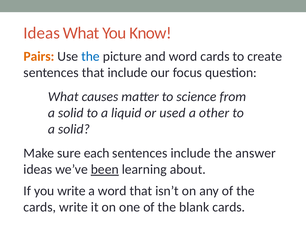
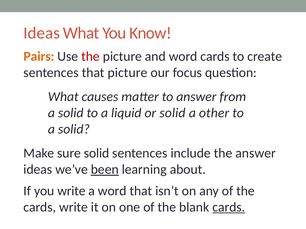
the at (91, 57) colour: blue -> red
that include: include -> picture
to science: science -> answer
or used: used -> solid
sure each: each -> solid
cards at (229, 208) underline: none -> present
